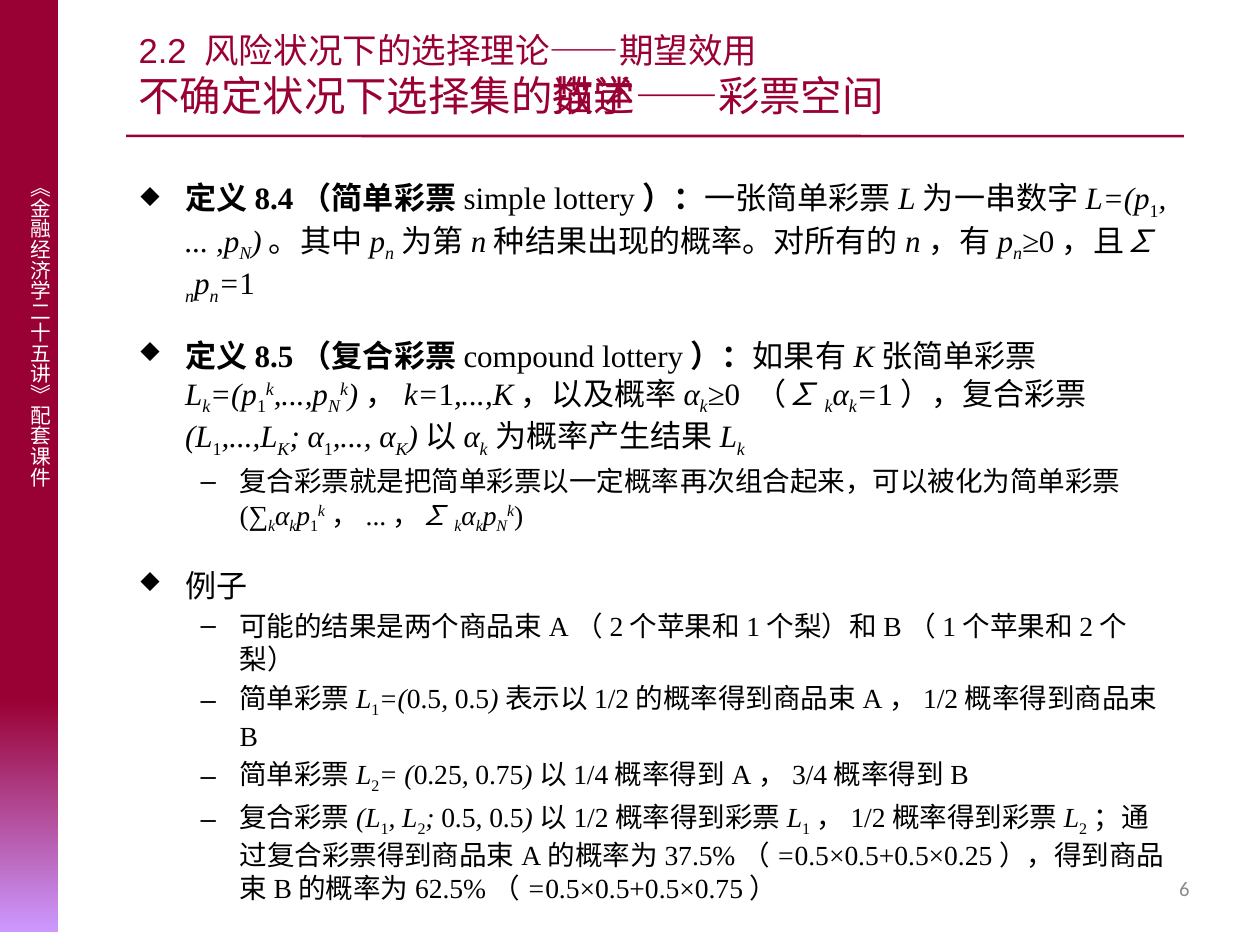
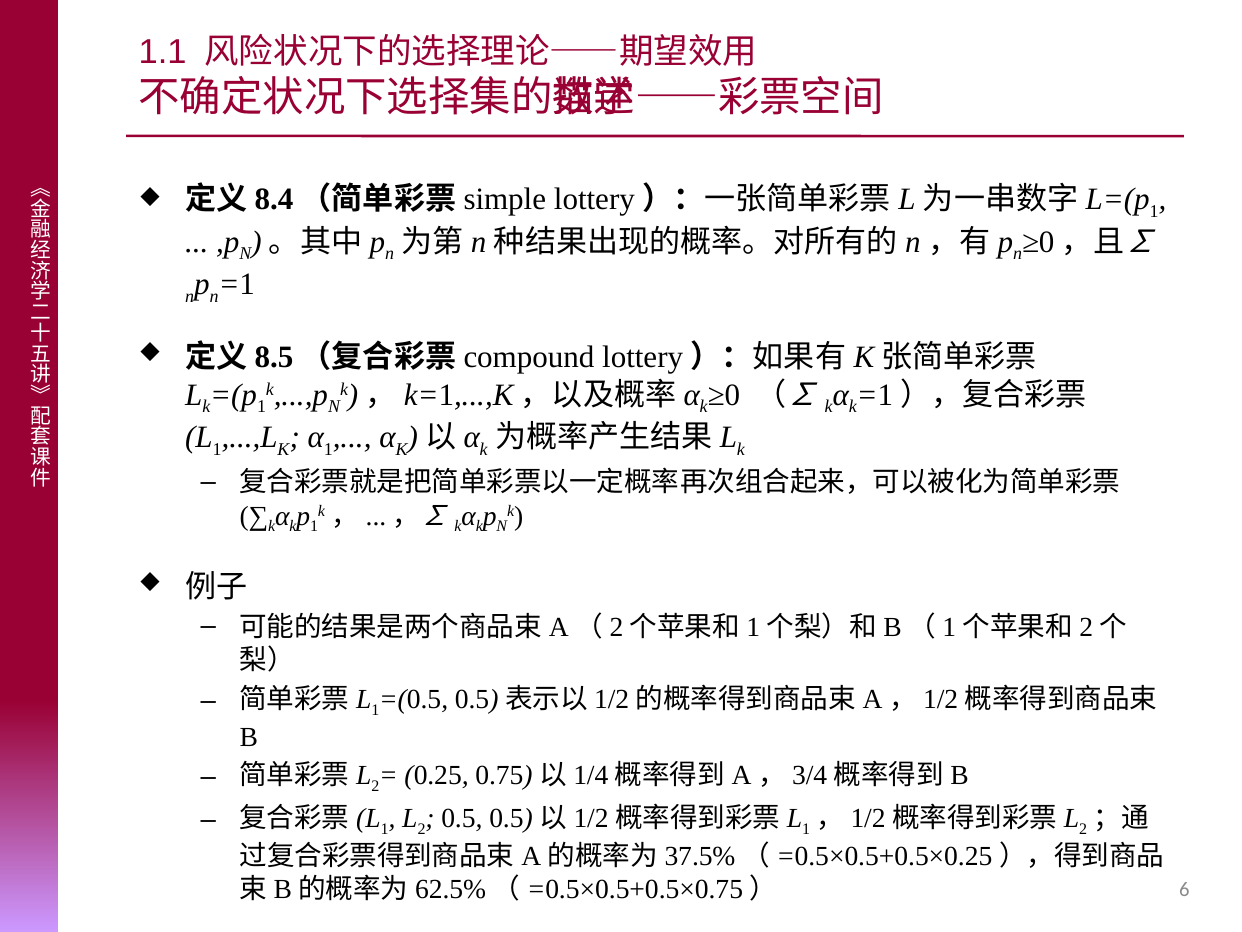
2.2: 2.2 -> 1.1
